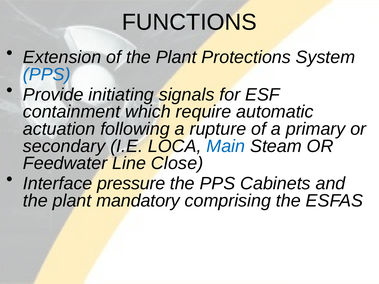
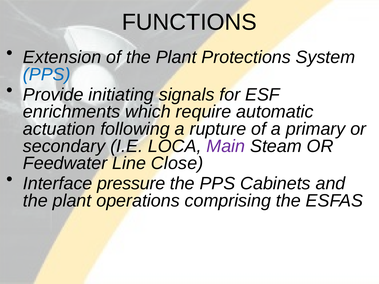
containment: containment -> enrichments
Main colour: blue -> purple
mandatory: mandatory -> operations
